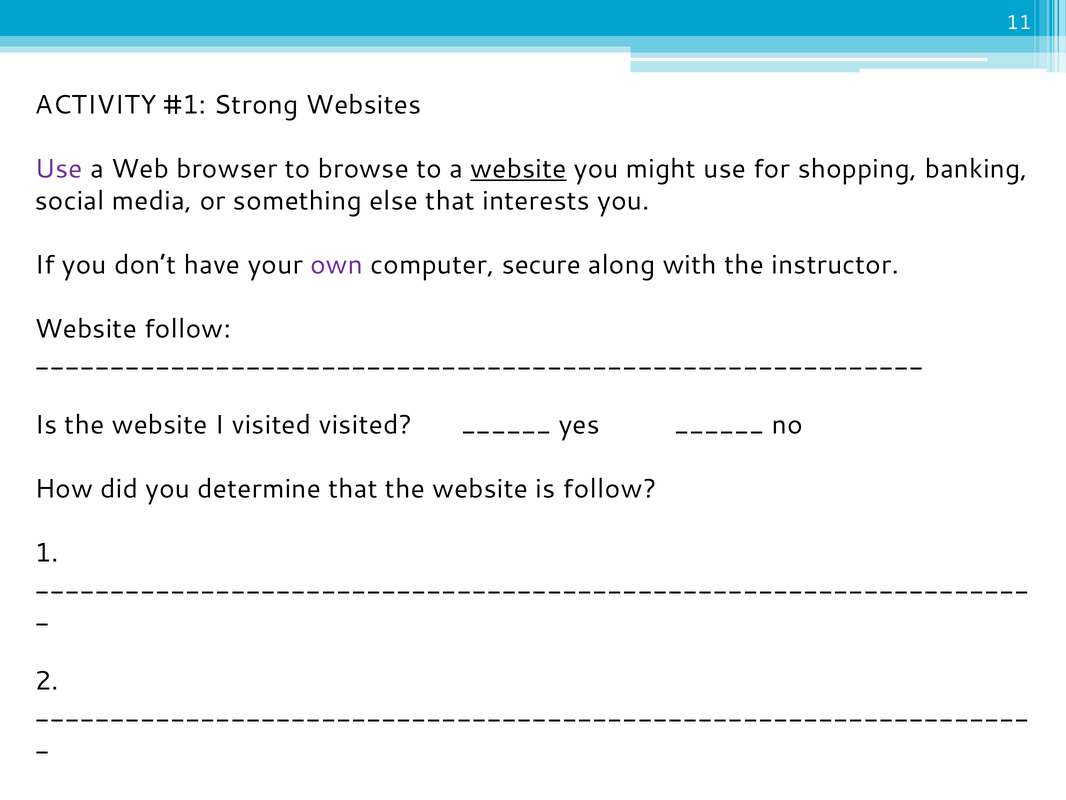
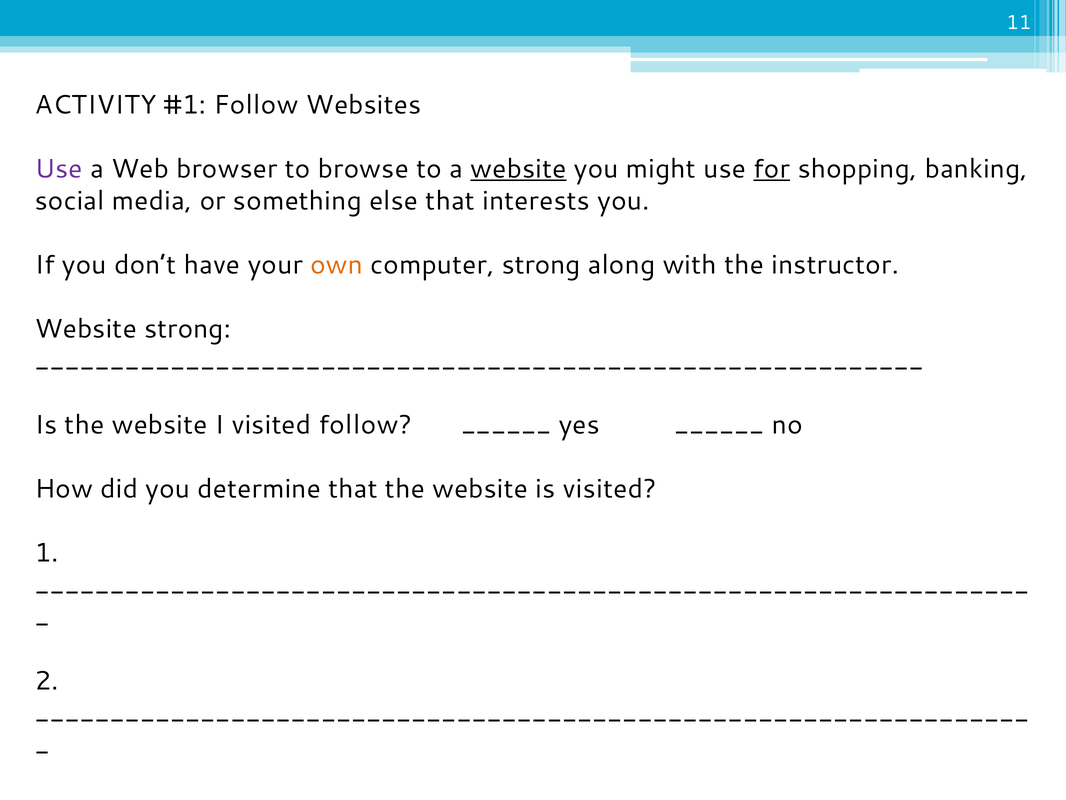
Strong at (256, 105): Strong -> Follow
for underline: none -> present
own colour: purple -> orange
computer secure: secure -> strong
Website follow: follow -> strong
visited visited: visited -> follow
is follow: follow -> visited
